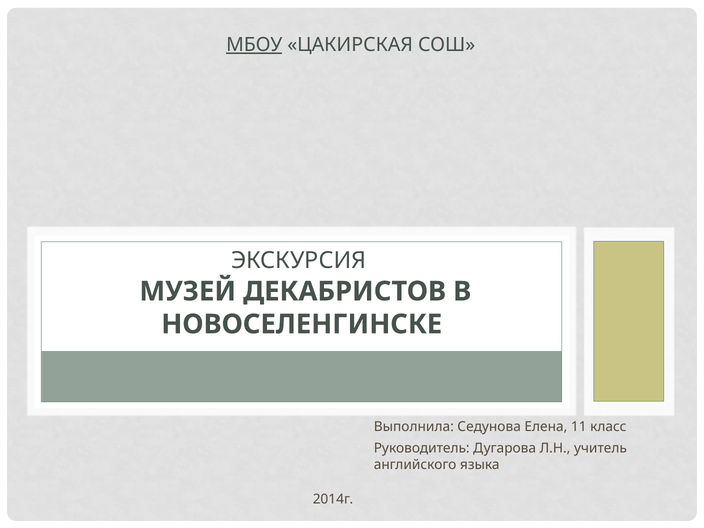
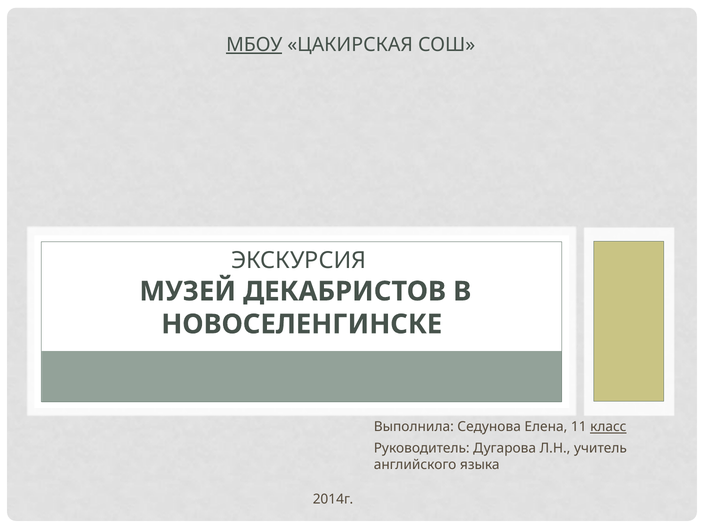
класс underline: none -> present
